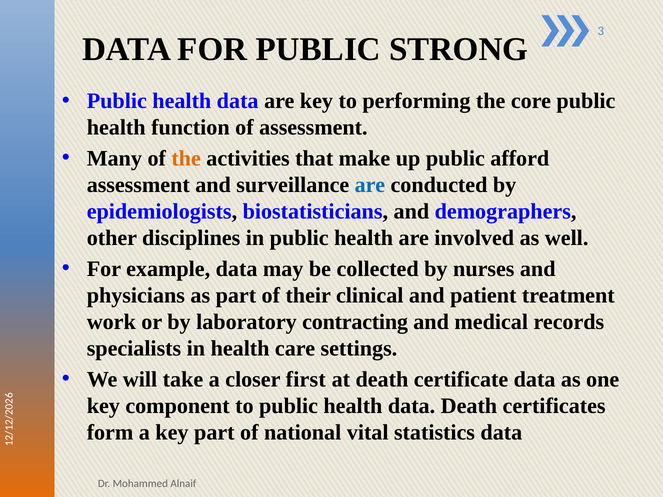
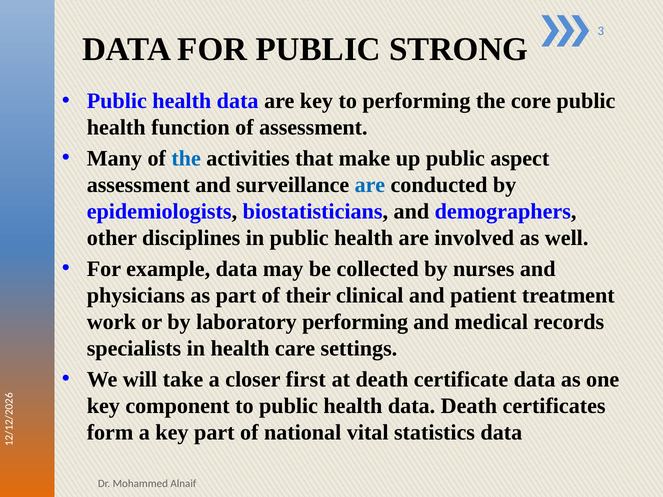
the at (186, 158) colour: orange -> blue
afford: afford -> aspect
laboratory contracting: contracting -> performing
